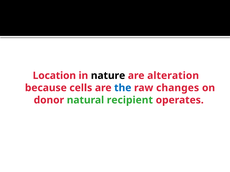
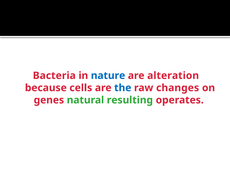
Location: Location -> Bacteria
nature colour: black -> blue
donor: donor -> genes
recipient: recipient -> resulting
